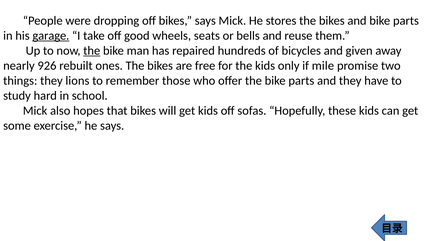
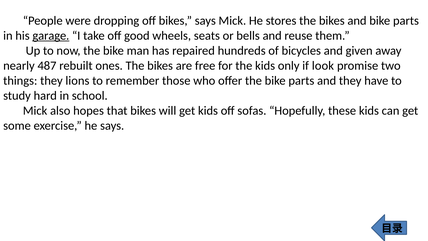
the at (92, 51) underline: present -> none
926: 926 -> 487
mile: mile -> look
